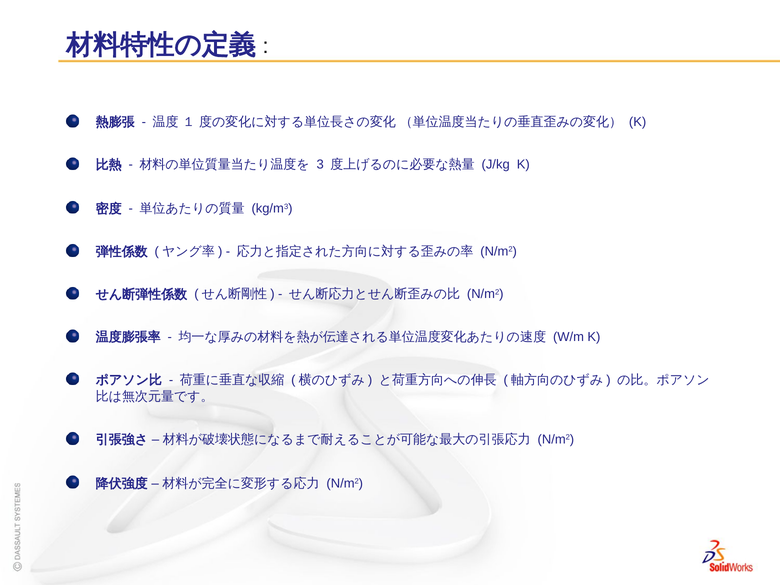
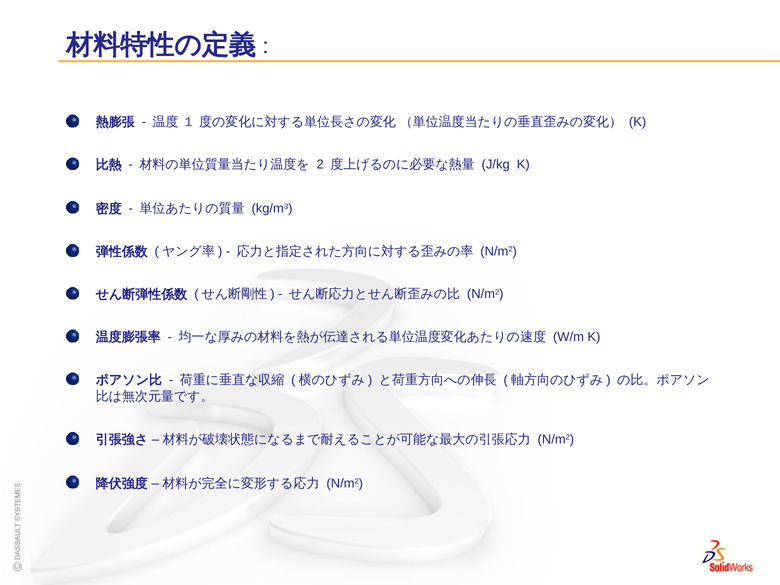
3: 3 -> 2
